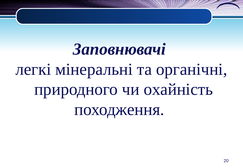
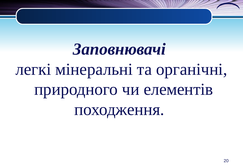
охайність: охайність -> елементів
